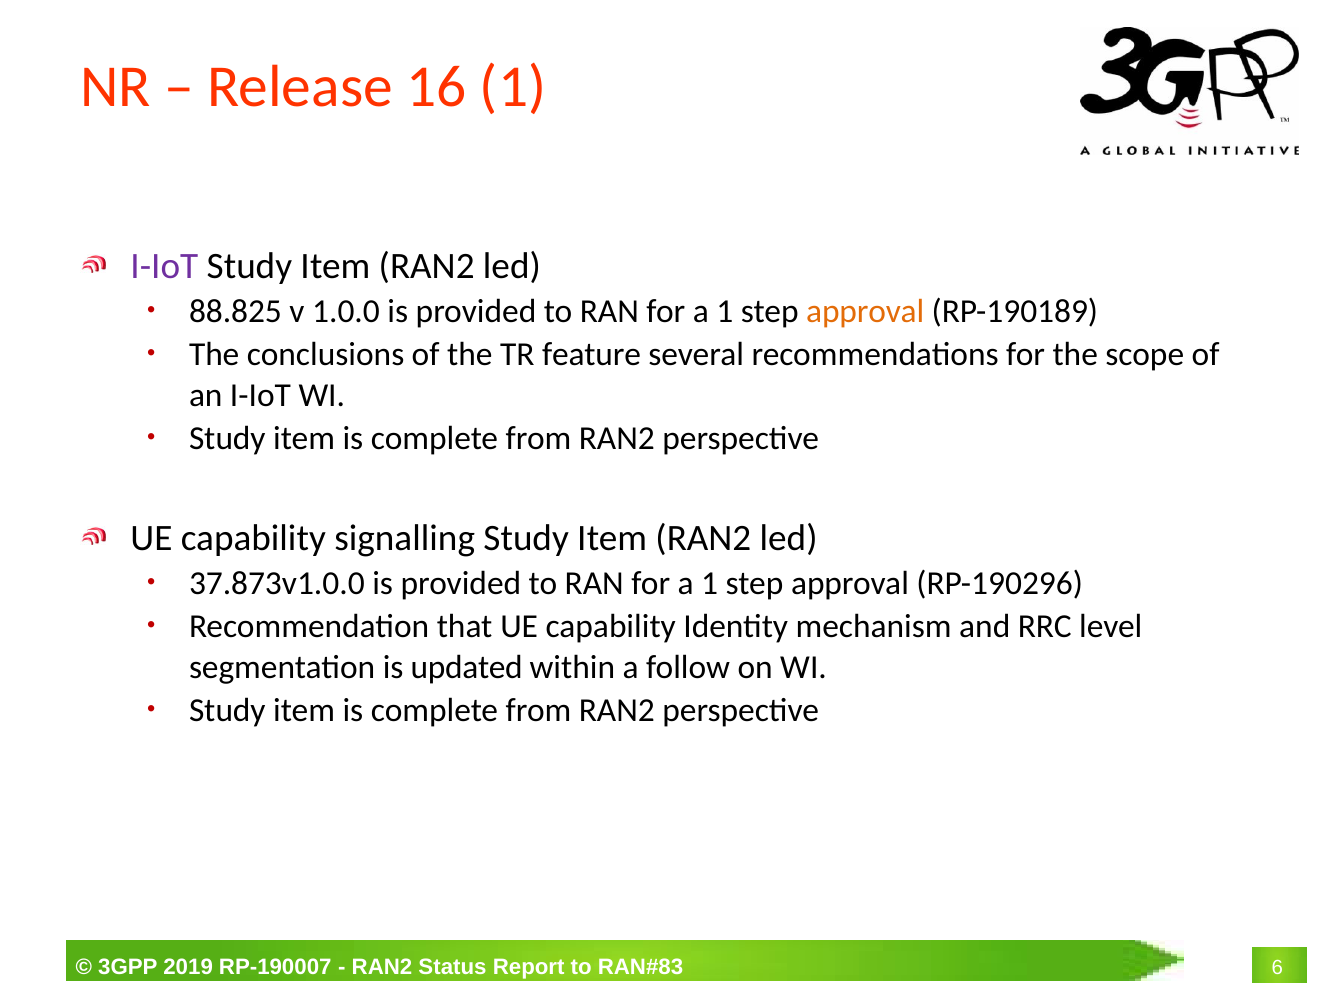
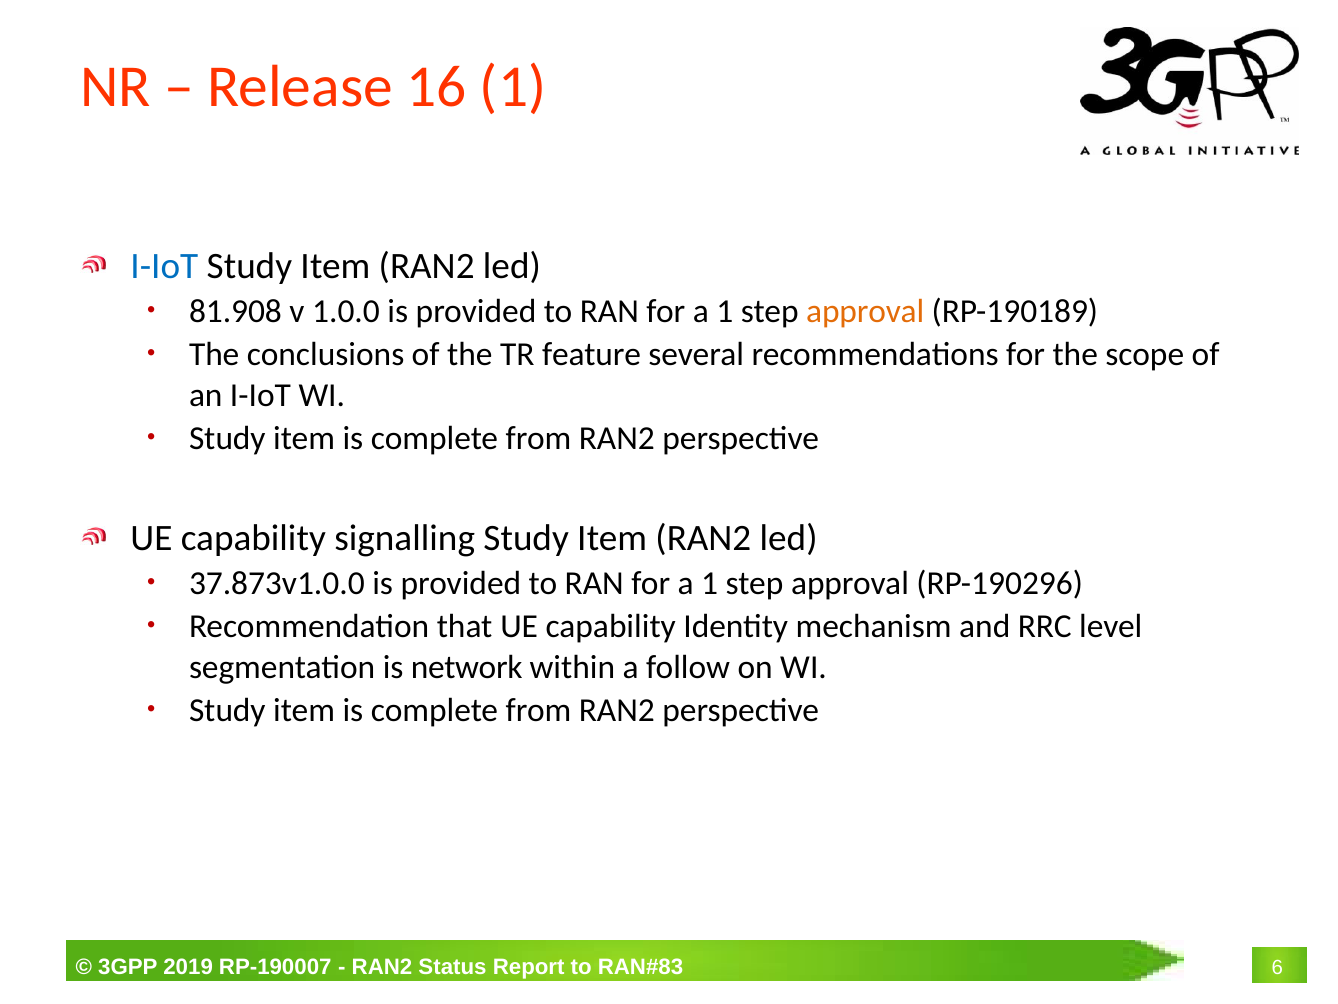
I-IoT at (164, 266) colour: purple -> blue
88.825: 88.825 -> 81.908
updated: updated -> network
